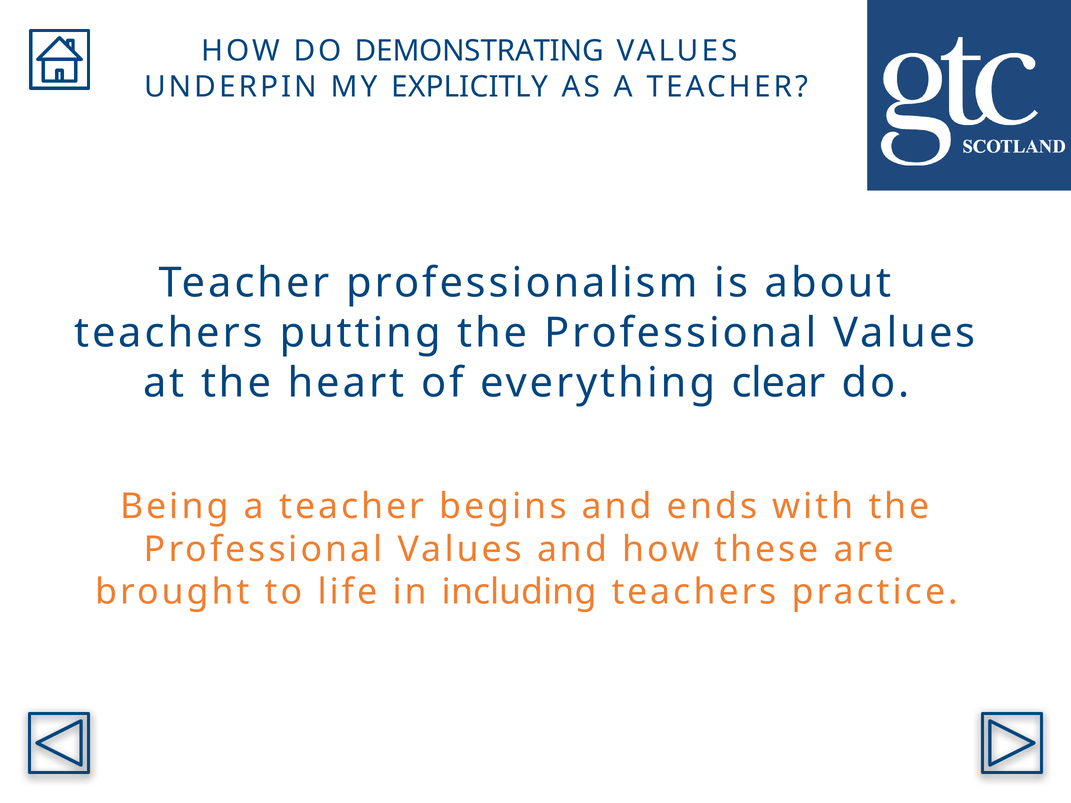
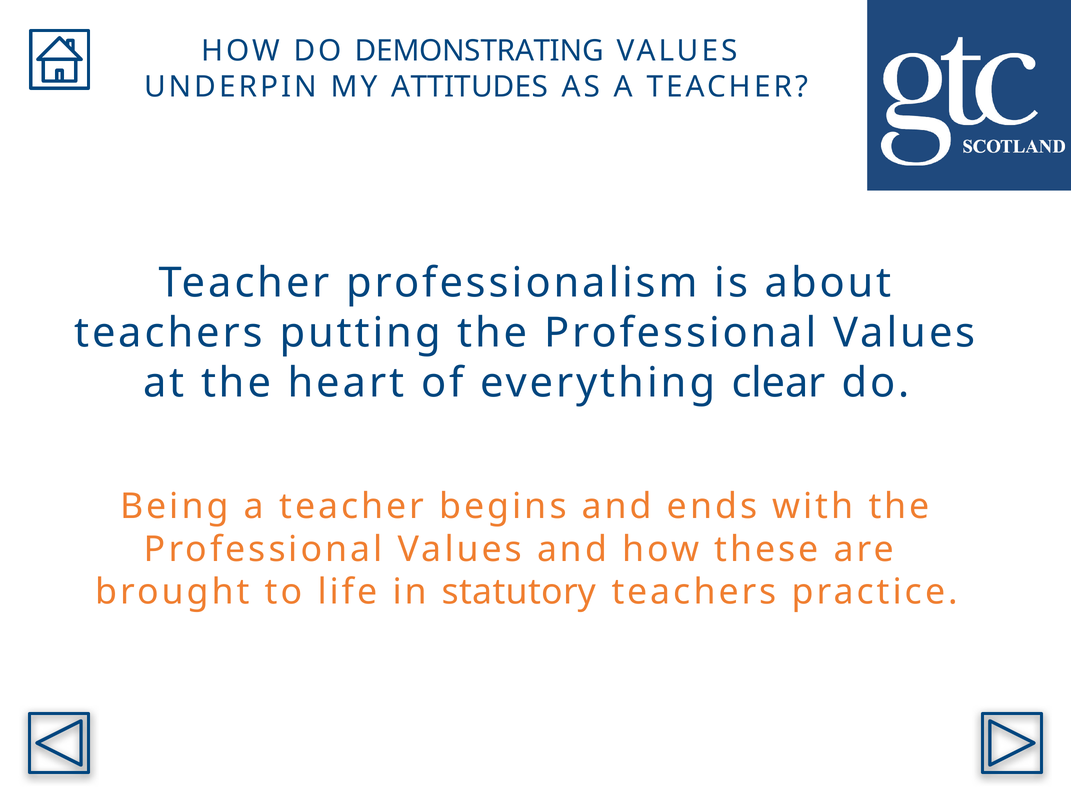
EXPLICITLY: EXPLICITLY -> ATTITUDES
including: including -> statutory
